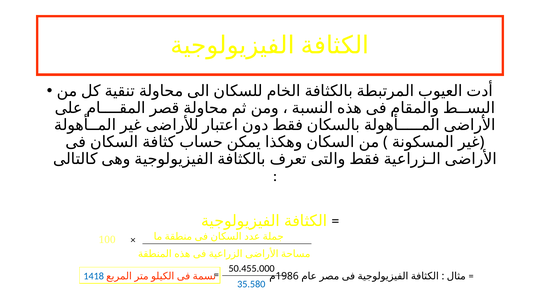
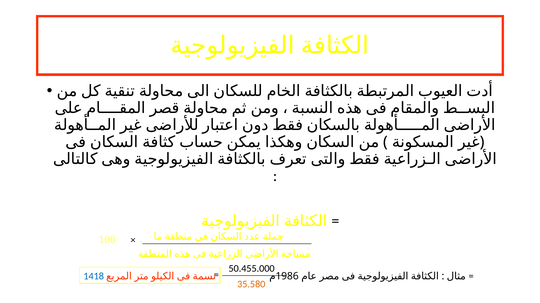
35.580 colour: blue -> orange
